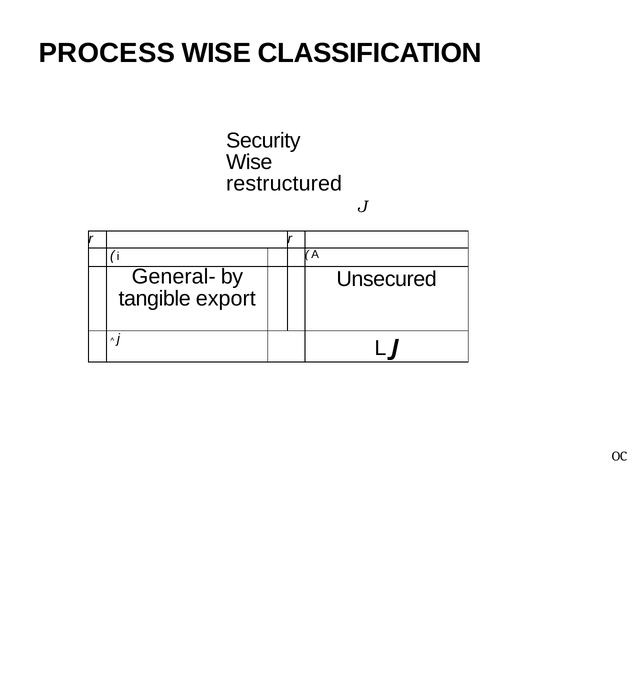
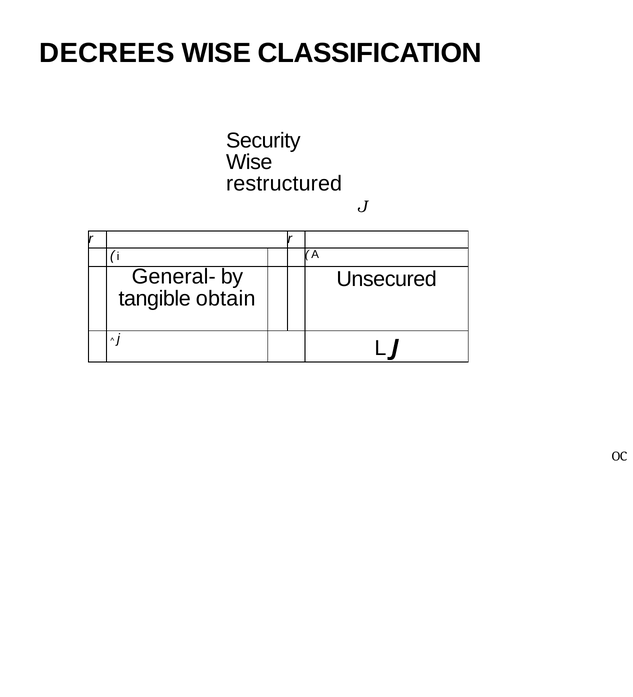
PROCESS: PROCESS -> DECREES
export: export -> obtain
